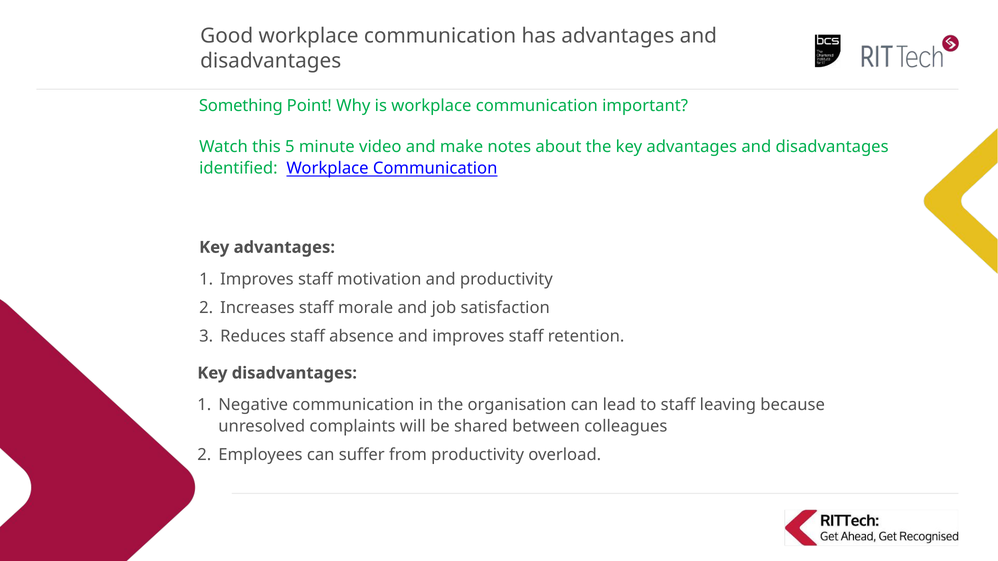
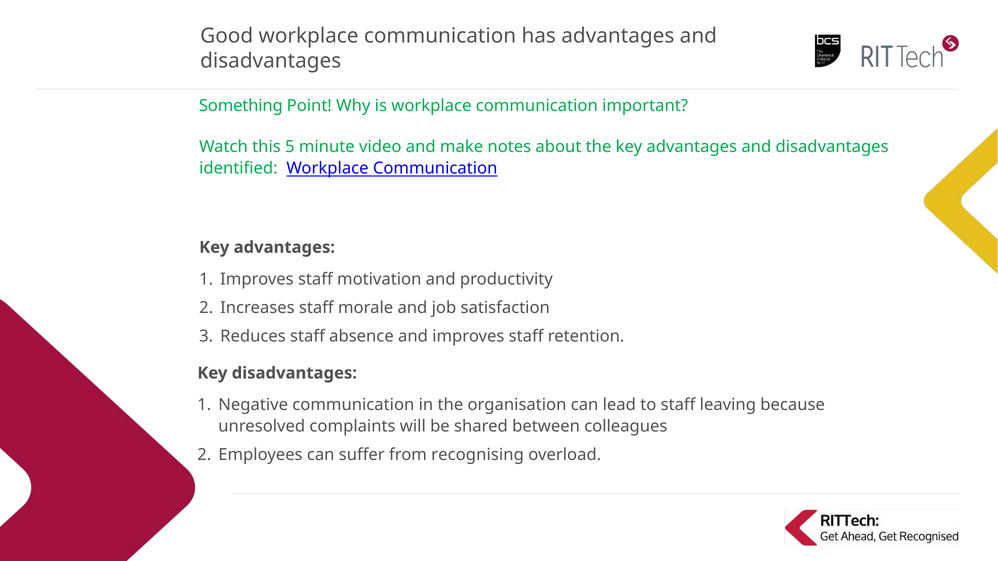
from productivity: productivity -> recognising
